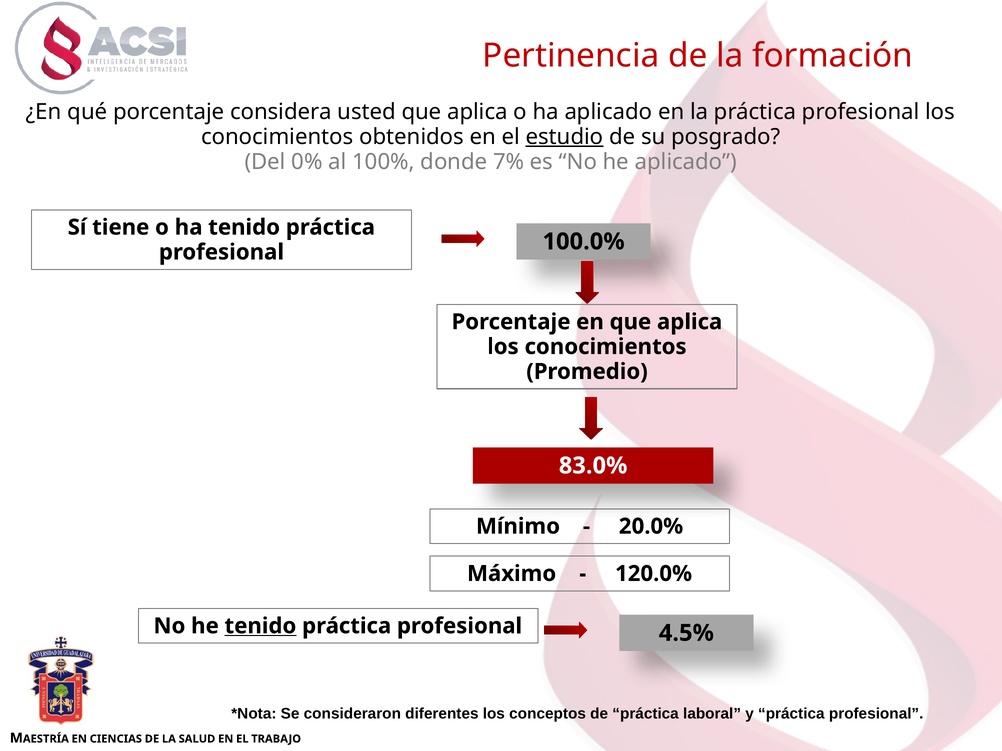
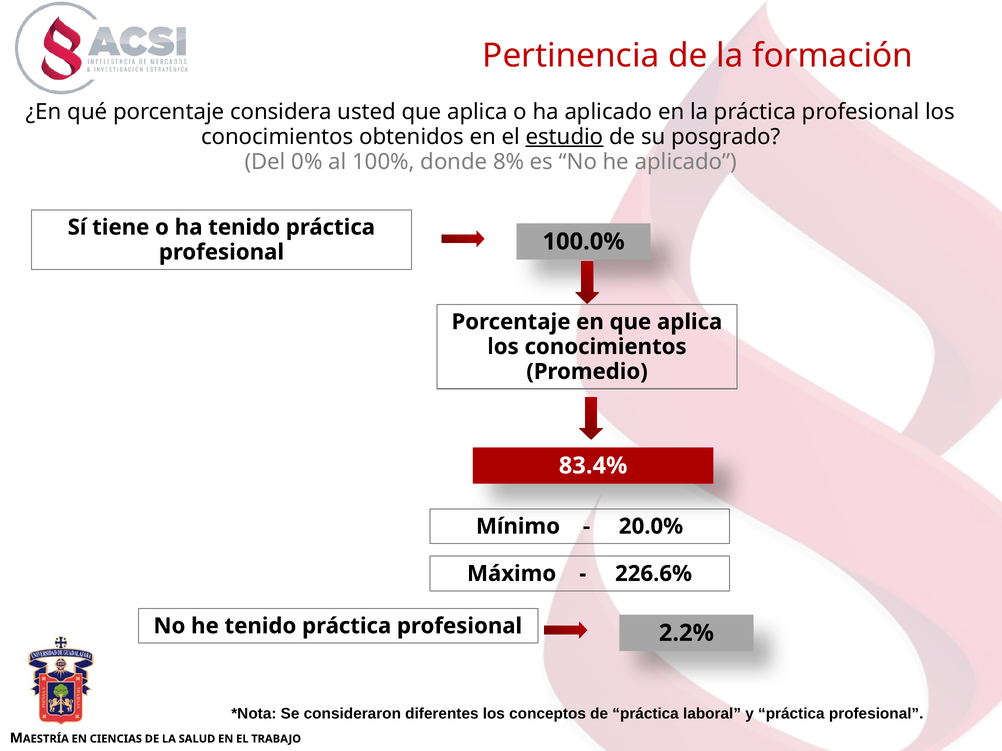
7%: 7% -> 8%
83.0%: 83.0% -> 83.4%
120.0%: 120.0% -> 226.6%
tenido at (260, 626) underline: present -> none
4.5%: 4.5% -> 2.2%
